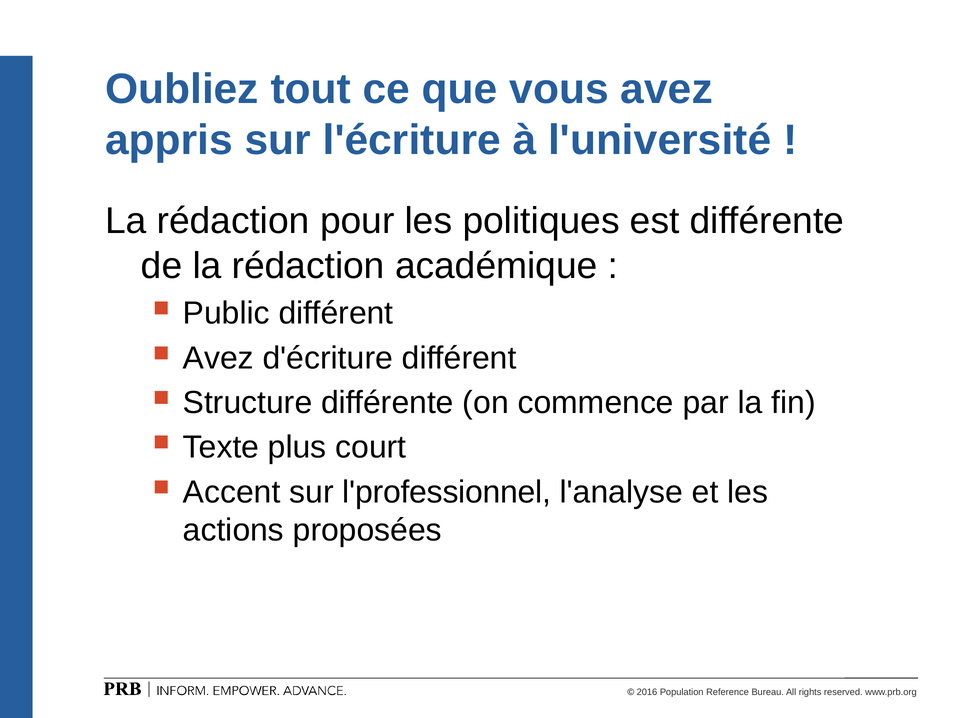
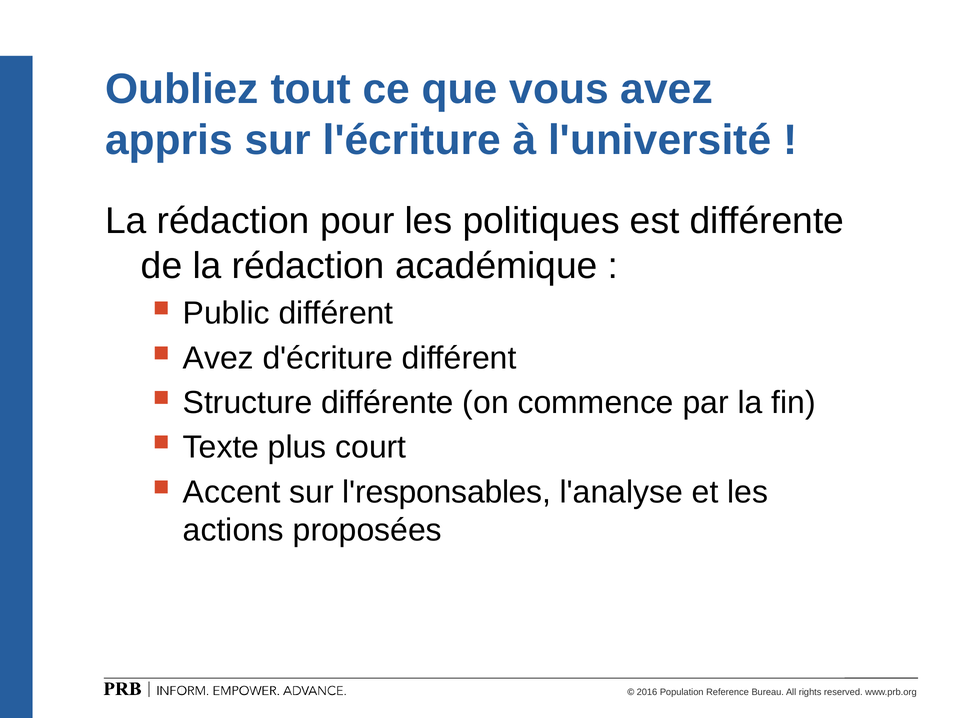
l'professionnel: l'professionnel -> l'responsables
